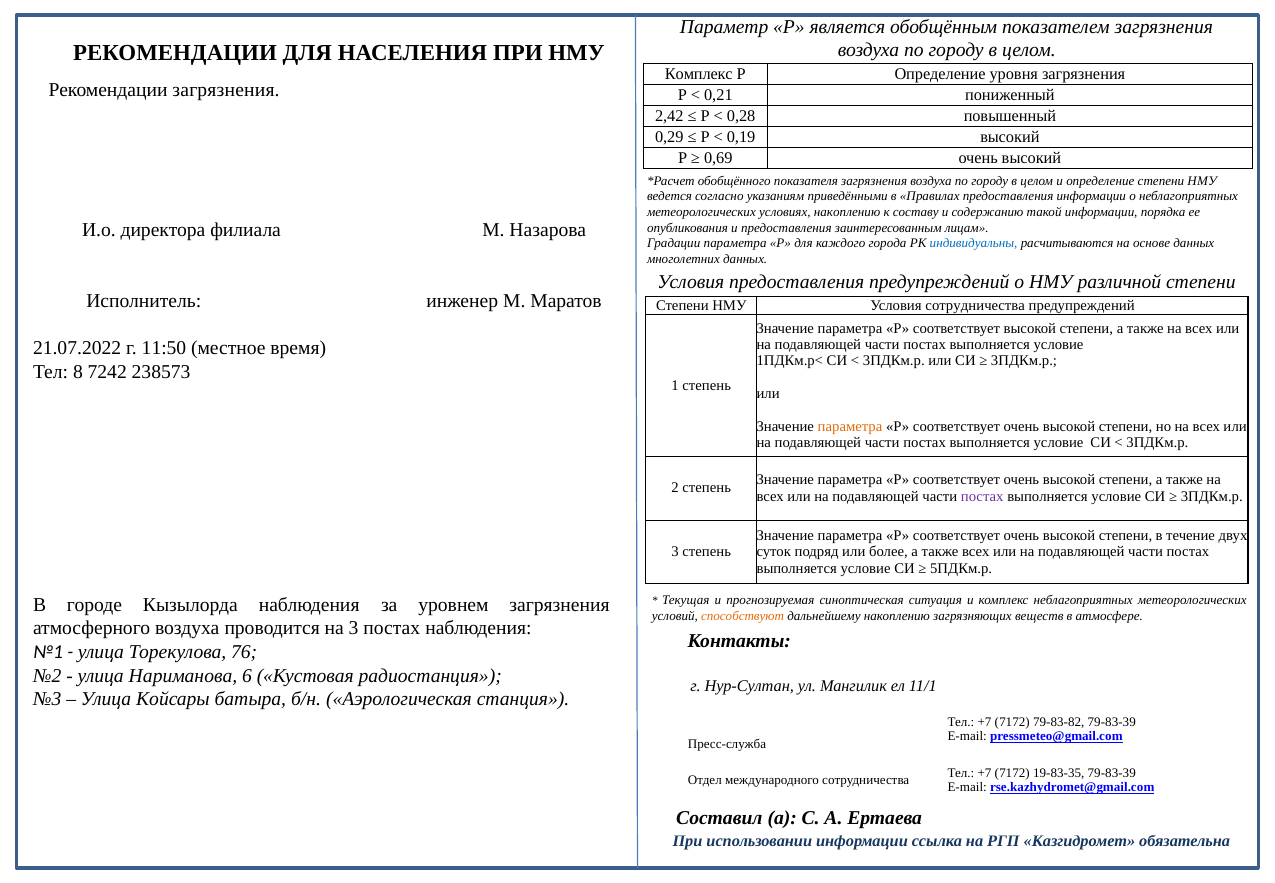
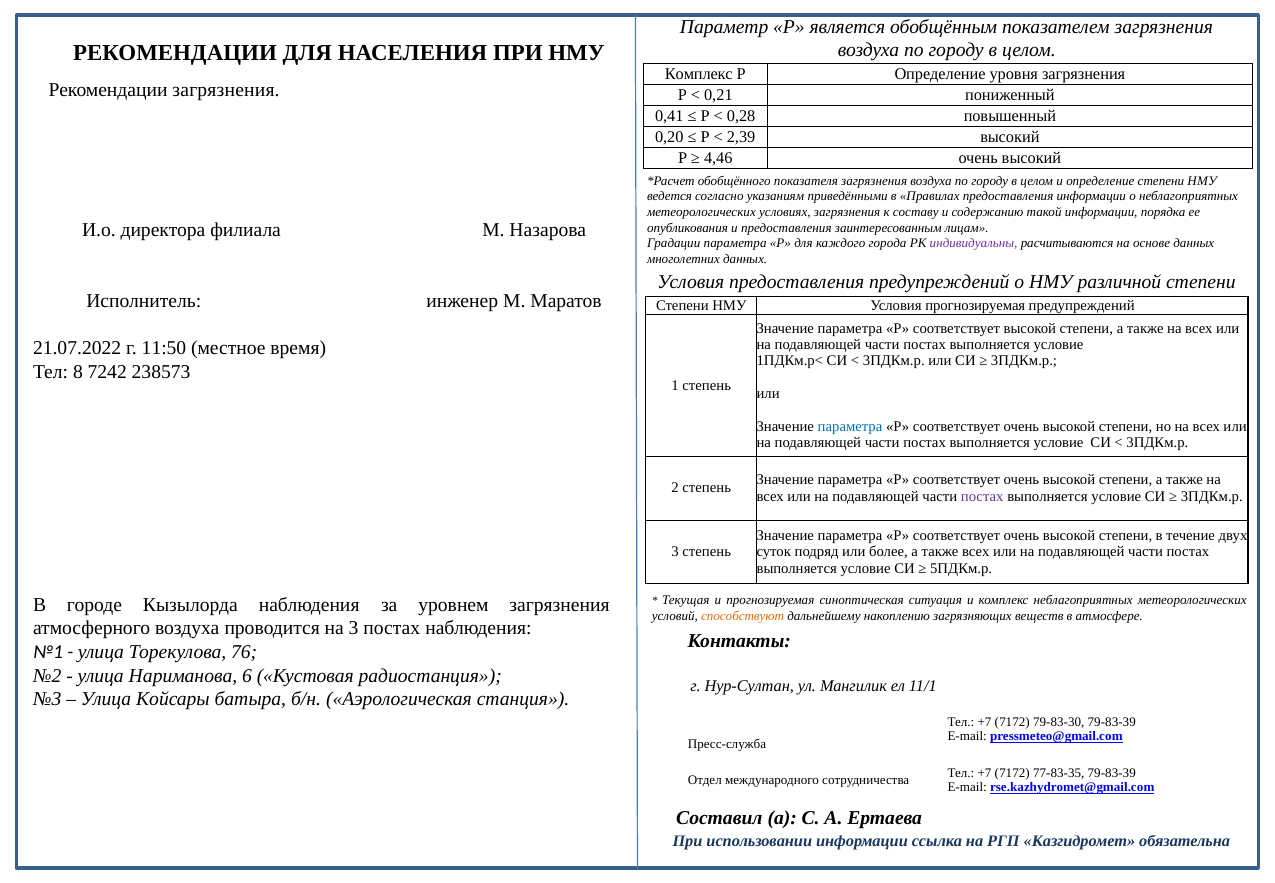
2,42: 2,42 -> 0,41
0,29: 0,29 -> 0,20
0,19: 0,19 -> 2,39
0,69: 0,69 -> 4,46
условиях накоплению: накоплению -> загрязнения
индивидуальны colour: blue -> purple
Условия сотрудничества: сотрудничества -> прогнозируемая
параметра at (850, 426) colour: orange -> blue
79-83-82: 79-83-82 -> 79-83-30
19-83-35: 19-83-35 -> 77-83-35
